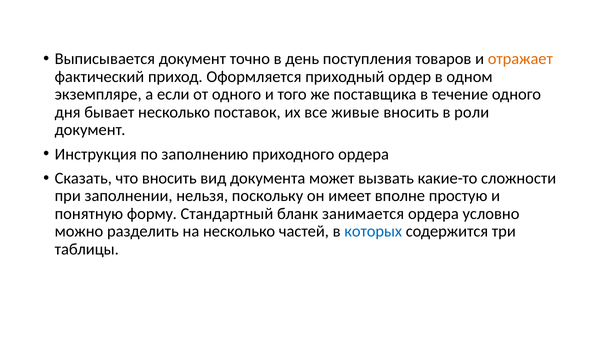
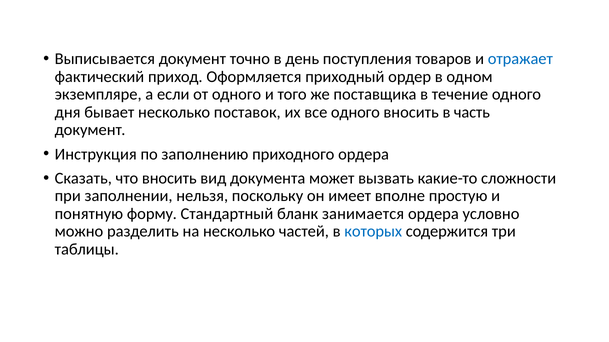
отражает colour: orange -> blue
все живые: живые -> одного
роли: роли -> часть
